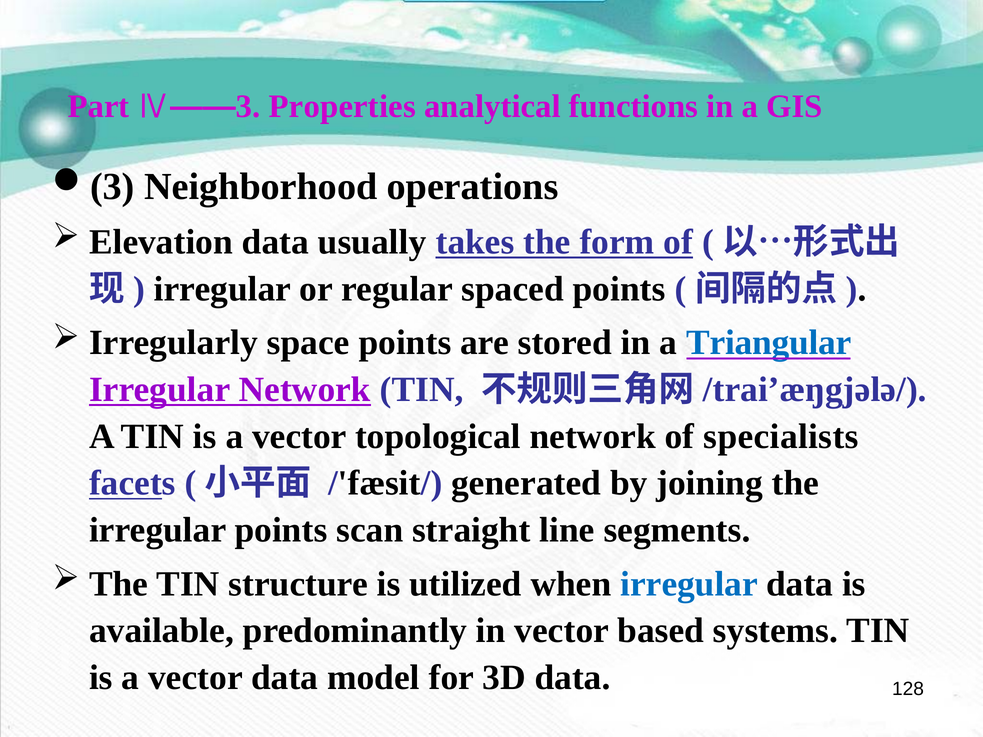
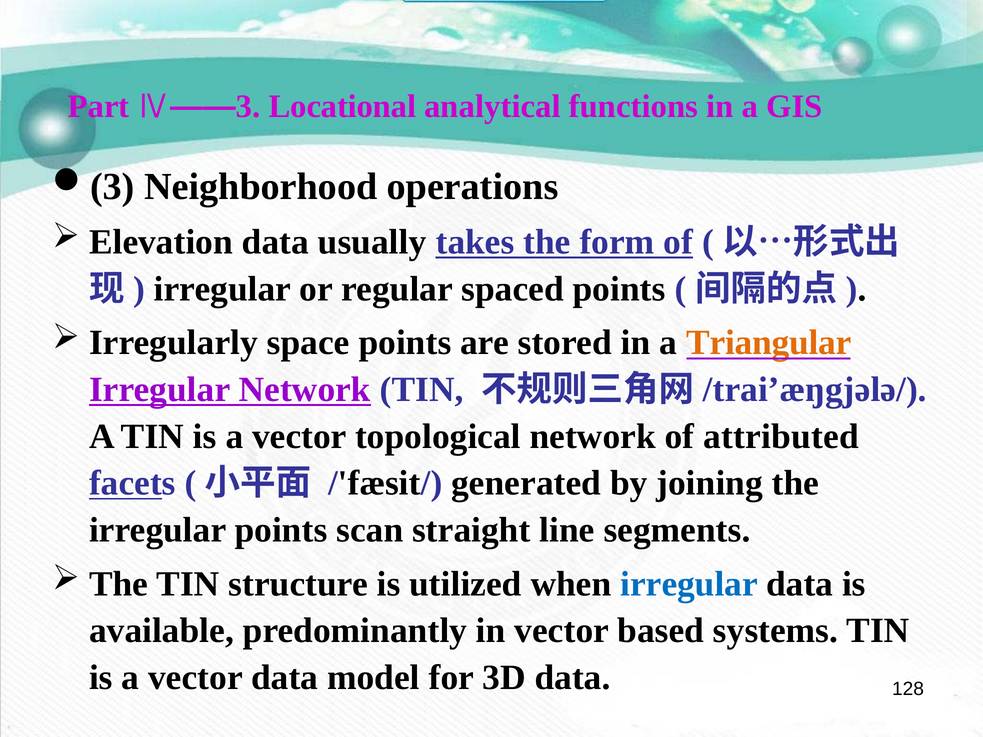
Properties: Properties -> Locational
Triangular colour: blue -> orange
specialists: specialists -> attributed
